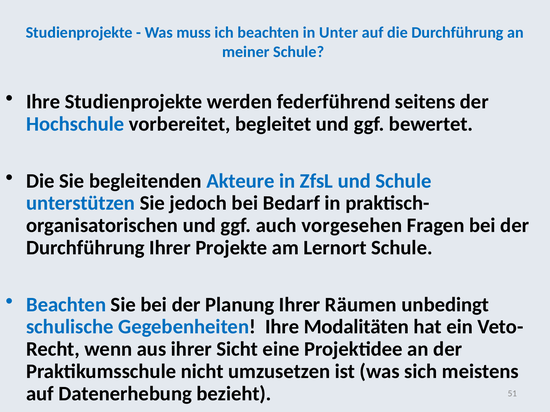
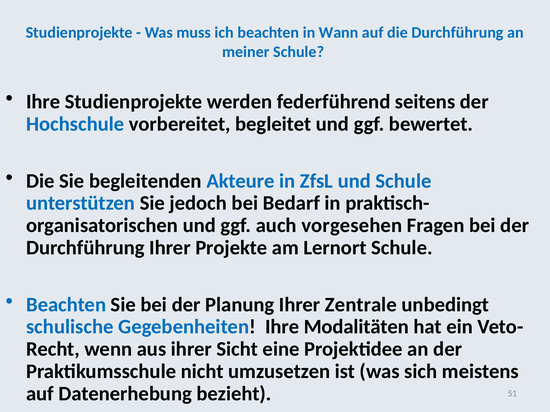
Unter: Unter -> Wann
Räumen: Räumen -> Zentrale
